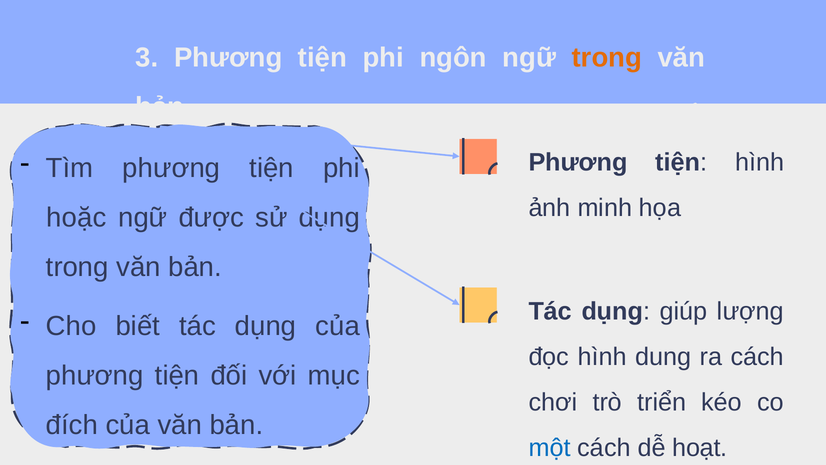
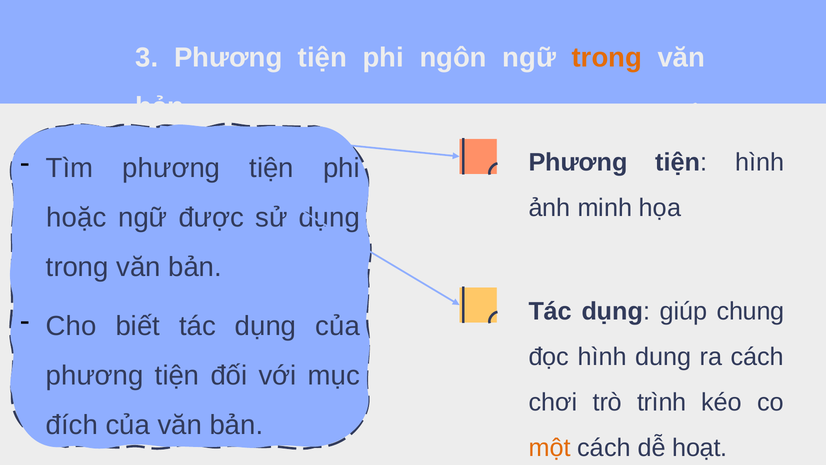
lượng: lượng -> chung
triển: triển -> trình
một colour: blue -> orange
